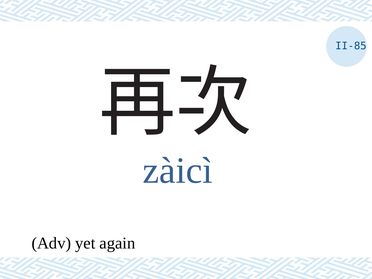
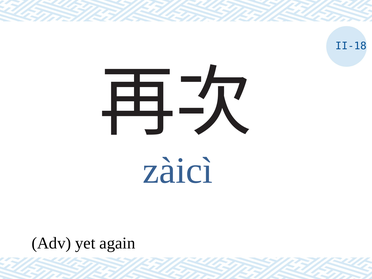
II-85: II-85 -> II-18
